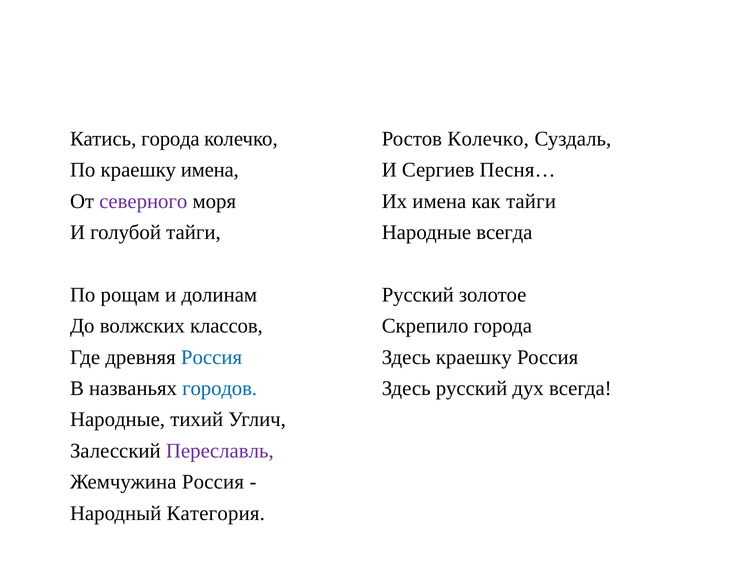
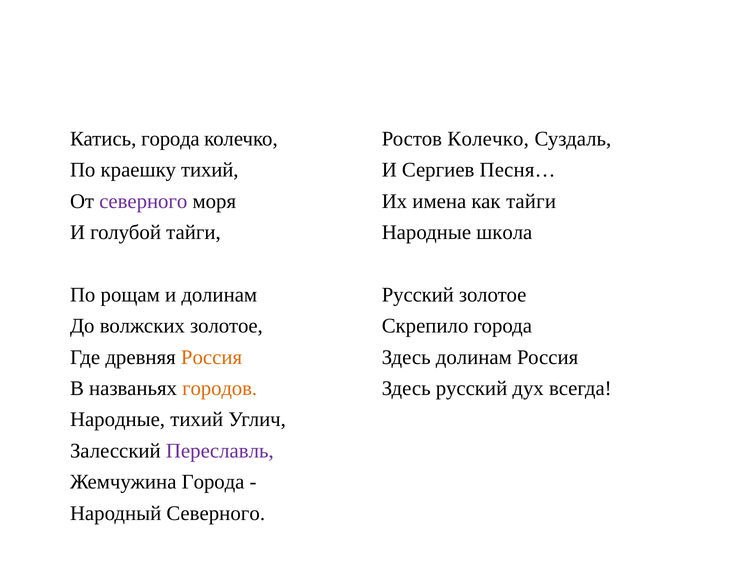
краешку имена: имена -> тихий
Народные всегда: всегда -> школа
волжских классов: классов -> золотое
Россия at (212, 357) colour: blue -> orange
Здесь краешку: краешку -> долинам
городов colour: blue -> orange
Жемчужина Россия: Россия -> Города
Народный Категория: Категория -> Северного
